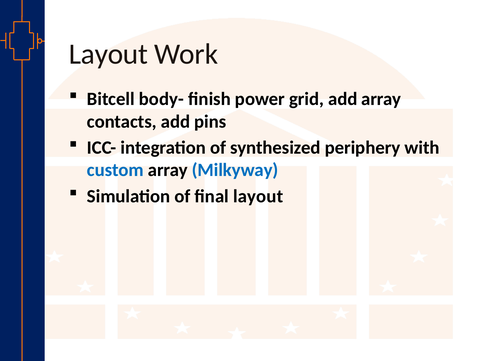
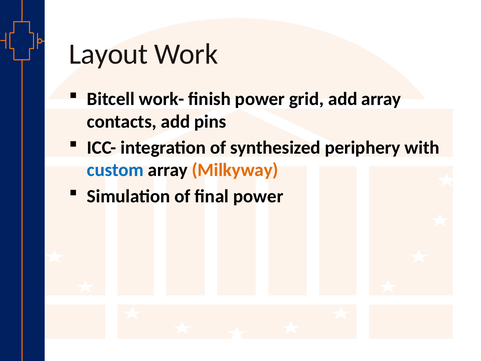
body-: body- -> work-
Milkyway colour: blue -> orange
final layout: layout -> power
